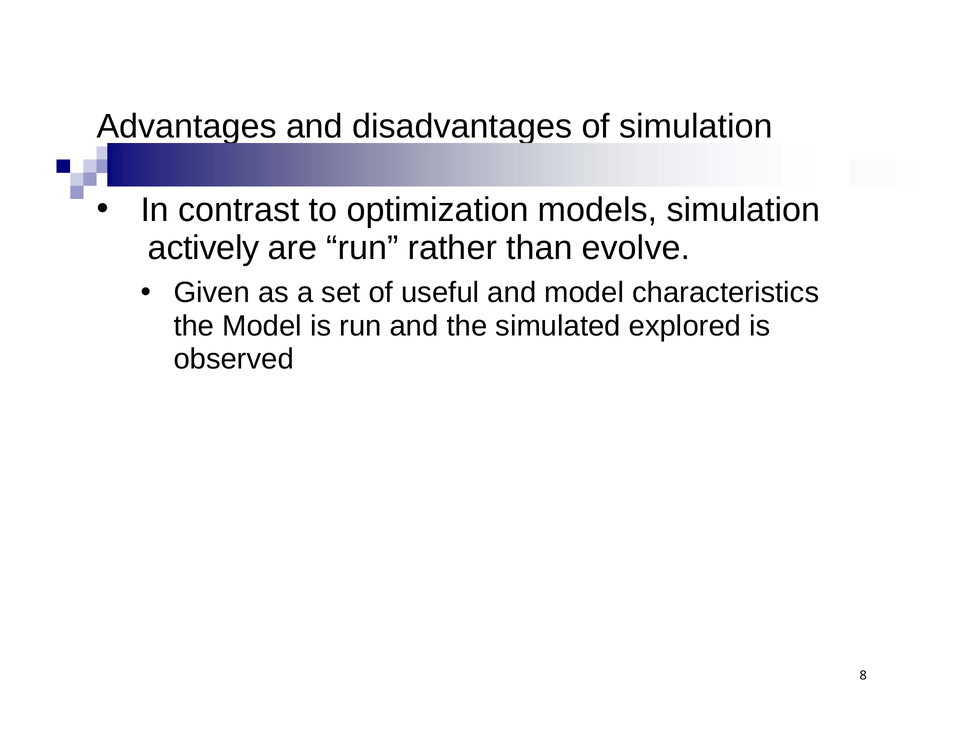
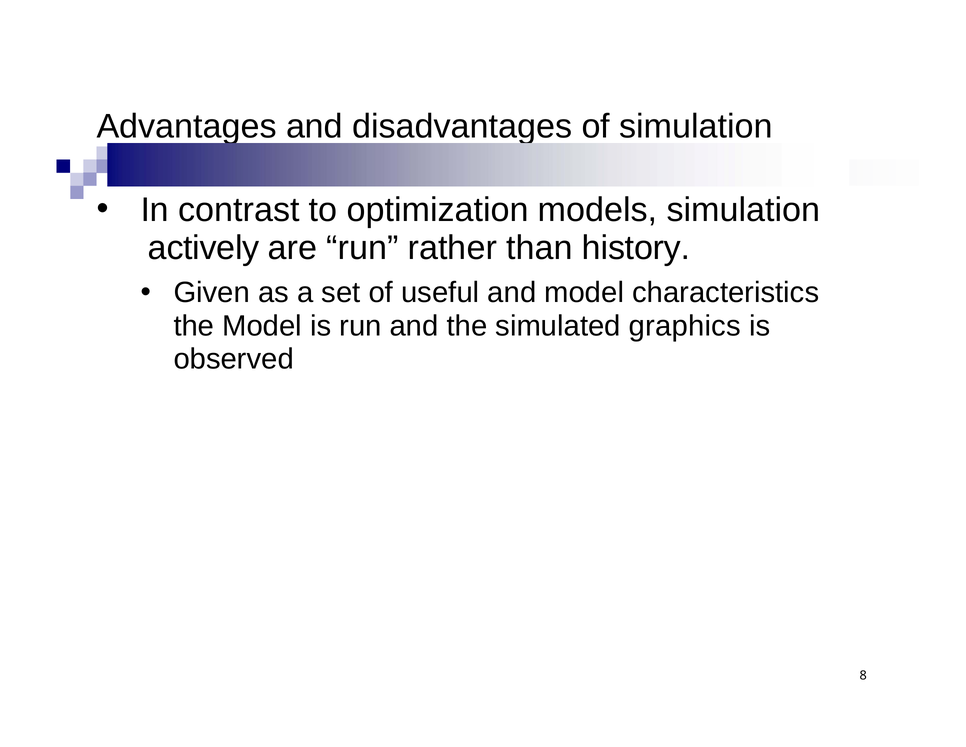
evolve: evolve -> history
explored: explored -> graphics
